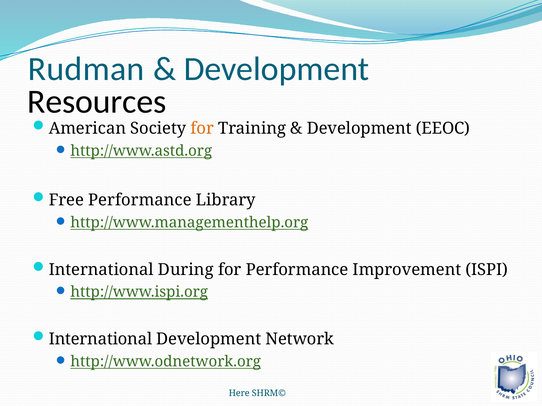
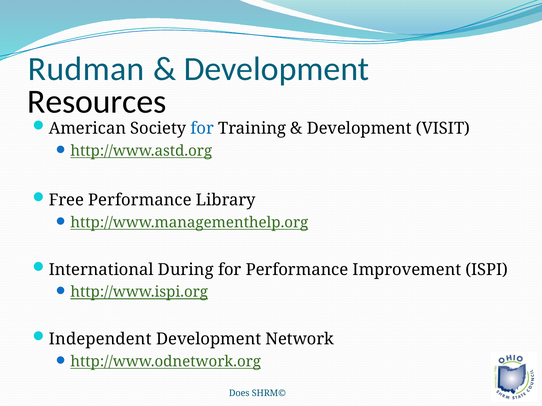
for at (202, 128) colour: orange -> blue
EEOC: EEOC -> VISIT
International at (100, 340): International -> Independent
Here: Here -> Does
